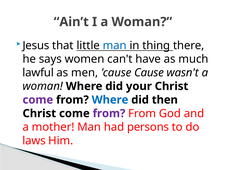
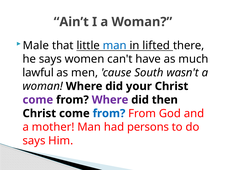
Jesus: Jesus -> Male
thing: thing -> lifted
cause Cause: Cause -> South
Where at (110, 100) colour: blue -> purple
from at (109, 113) colour: purple -> blue
laws at (34, 140): laws -> says
